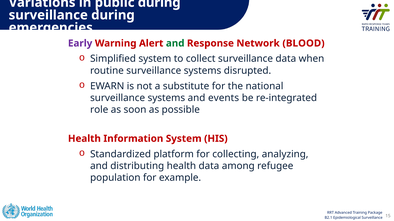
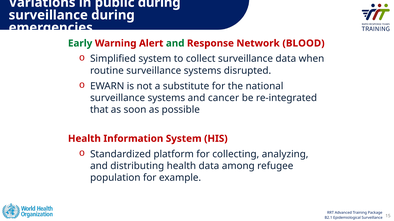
Early colour: purple -> green
events: events -> cancer
role: role -> that
